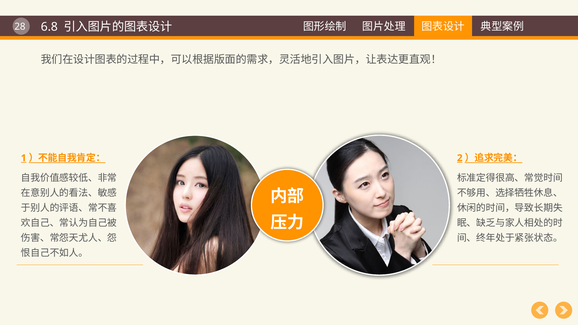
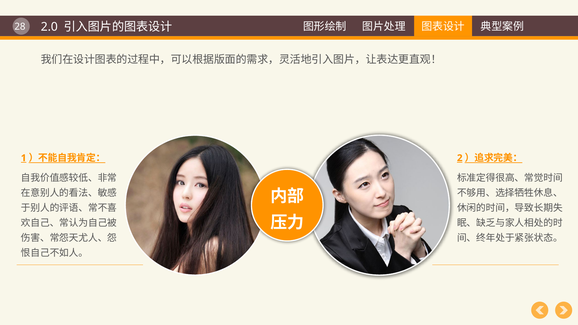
6.8: 6.8 -> 2.0
